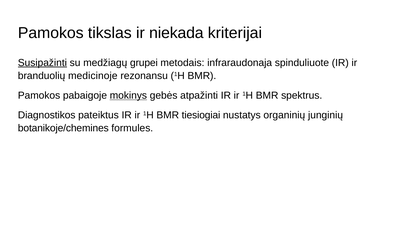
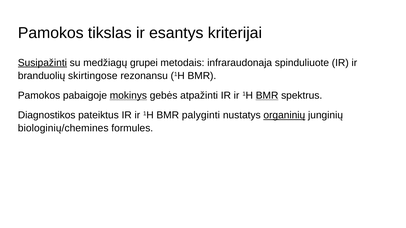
niekada: niekada -> esantys
medicinoje: medicinoje -> skirtingose
BMR at (267, 96) underline: none -> present
tiesiogiai: tiesiogiai -> palyginti
organinių underline: none -> present
botanikoje/chemines: botanikoje/chemines -> biologinių/chemines
